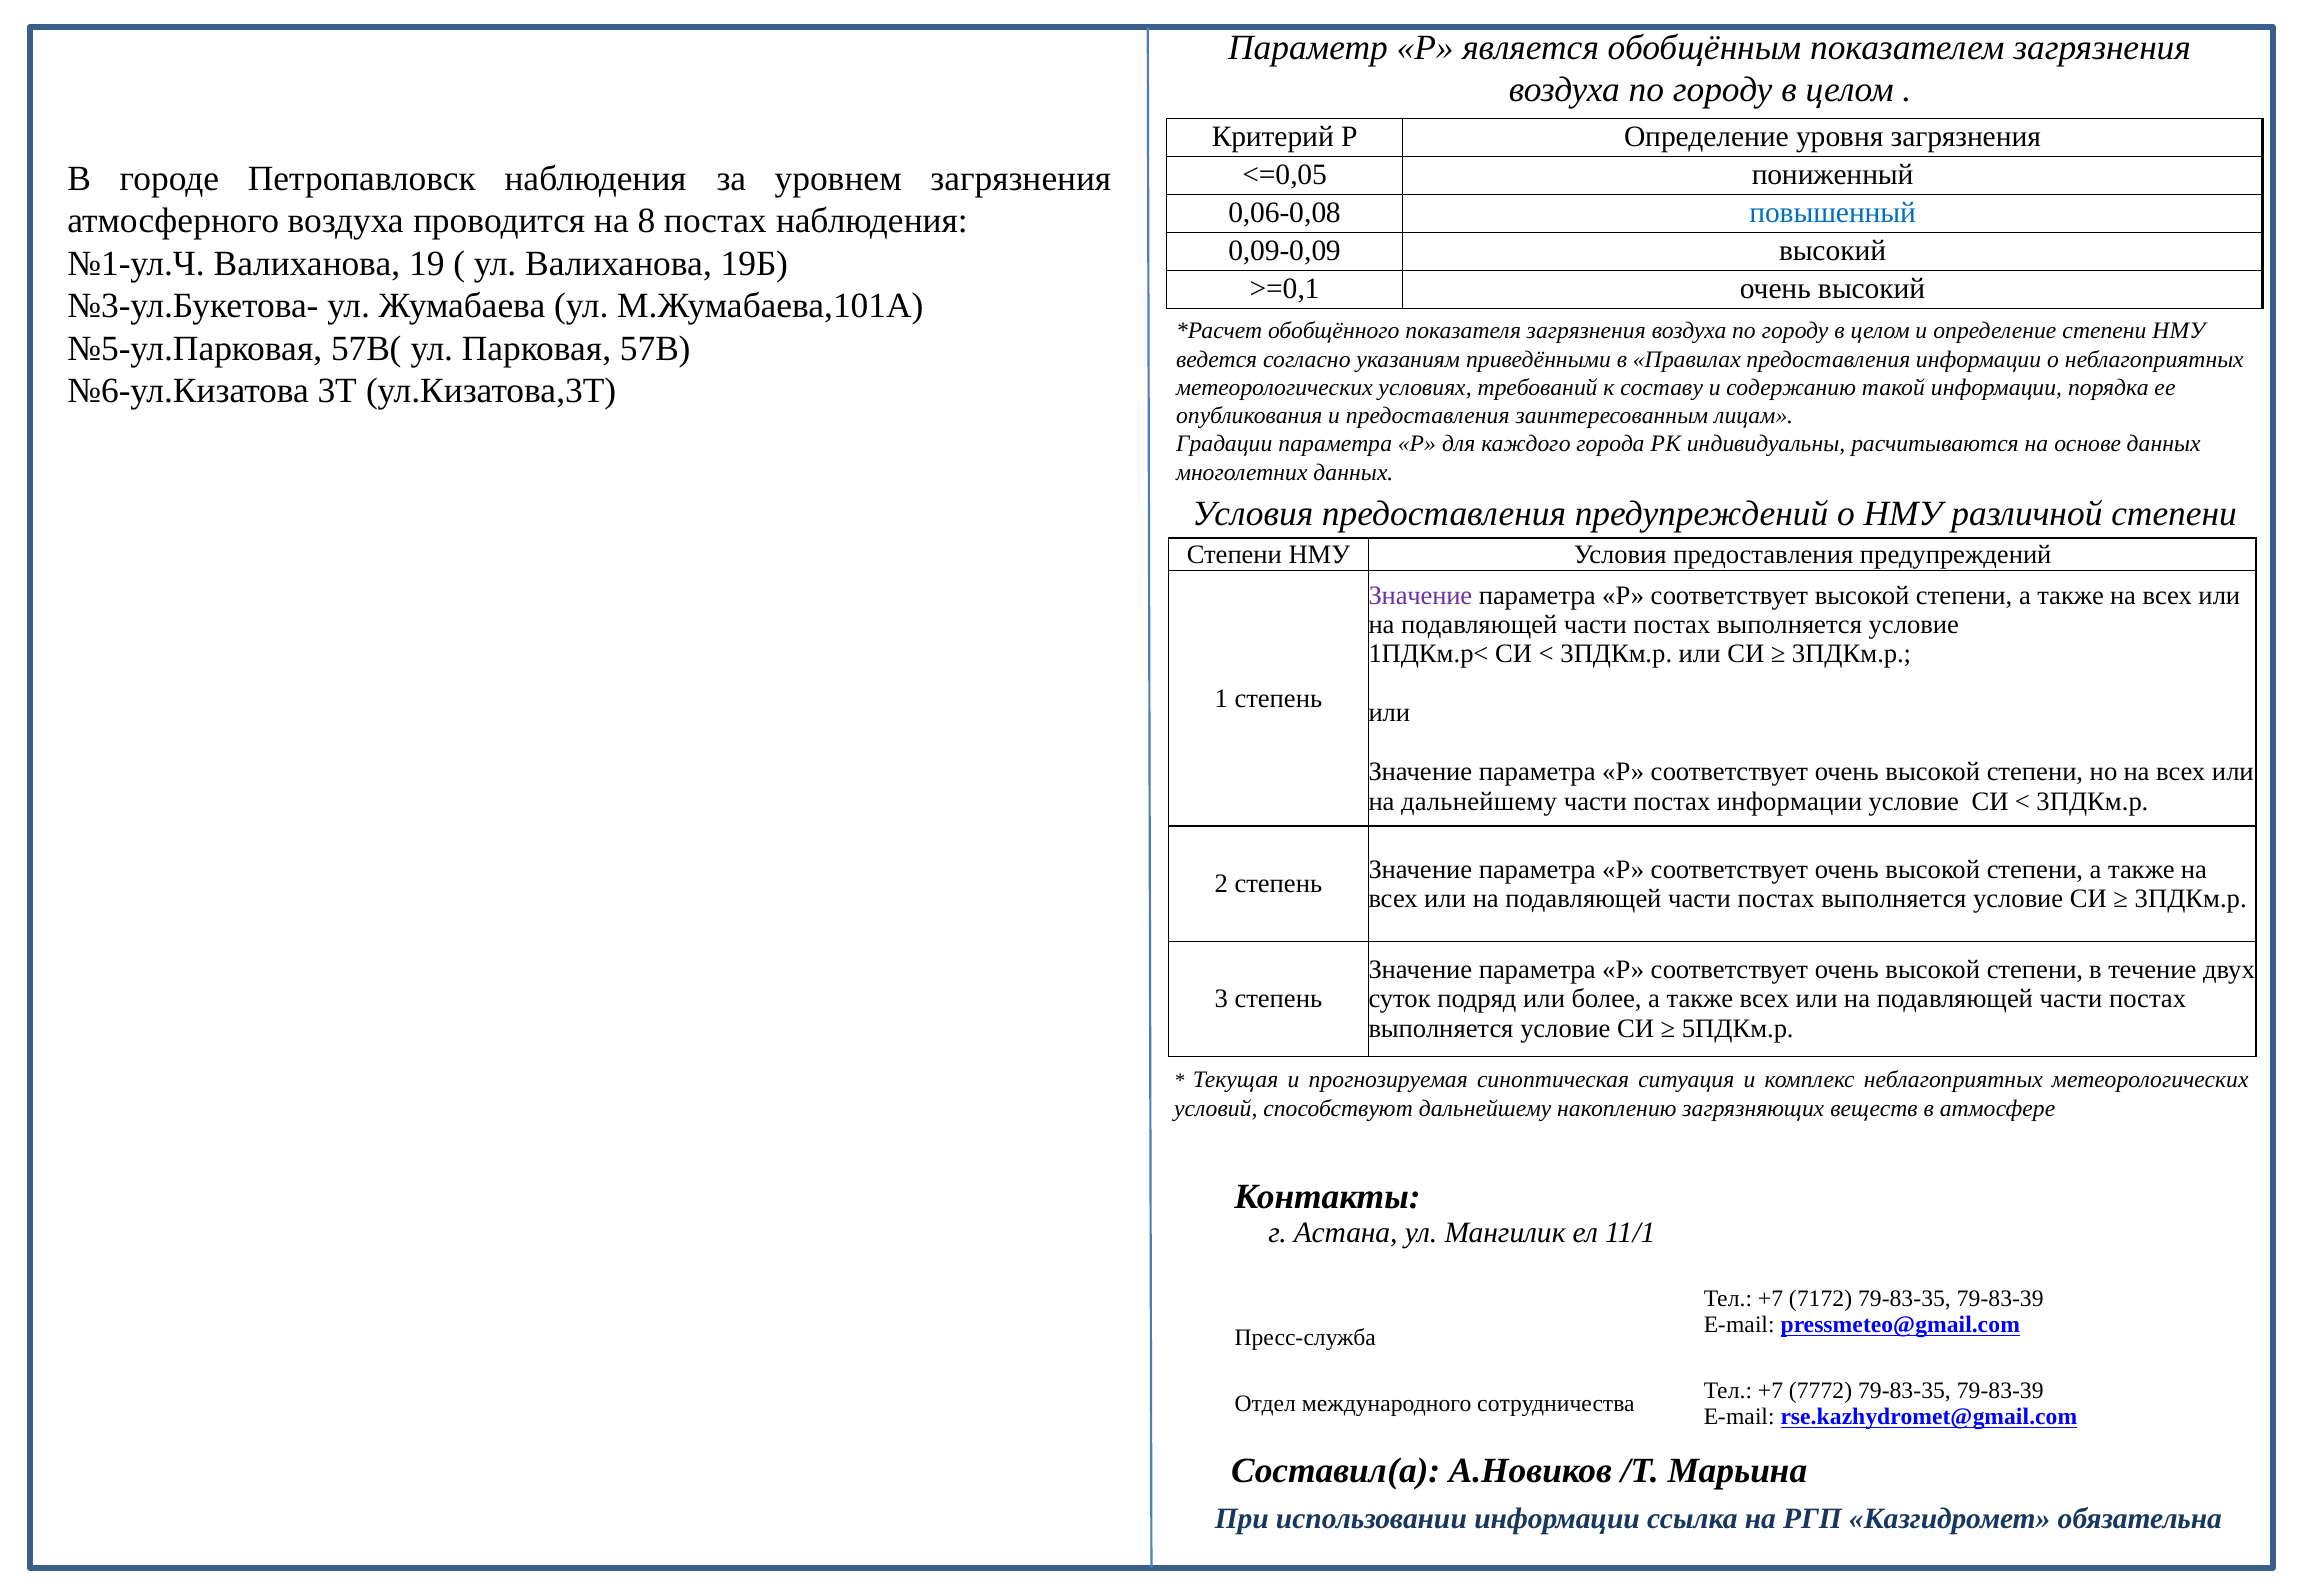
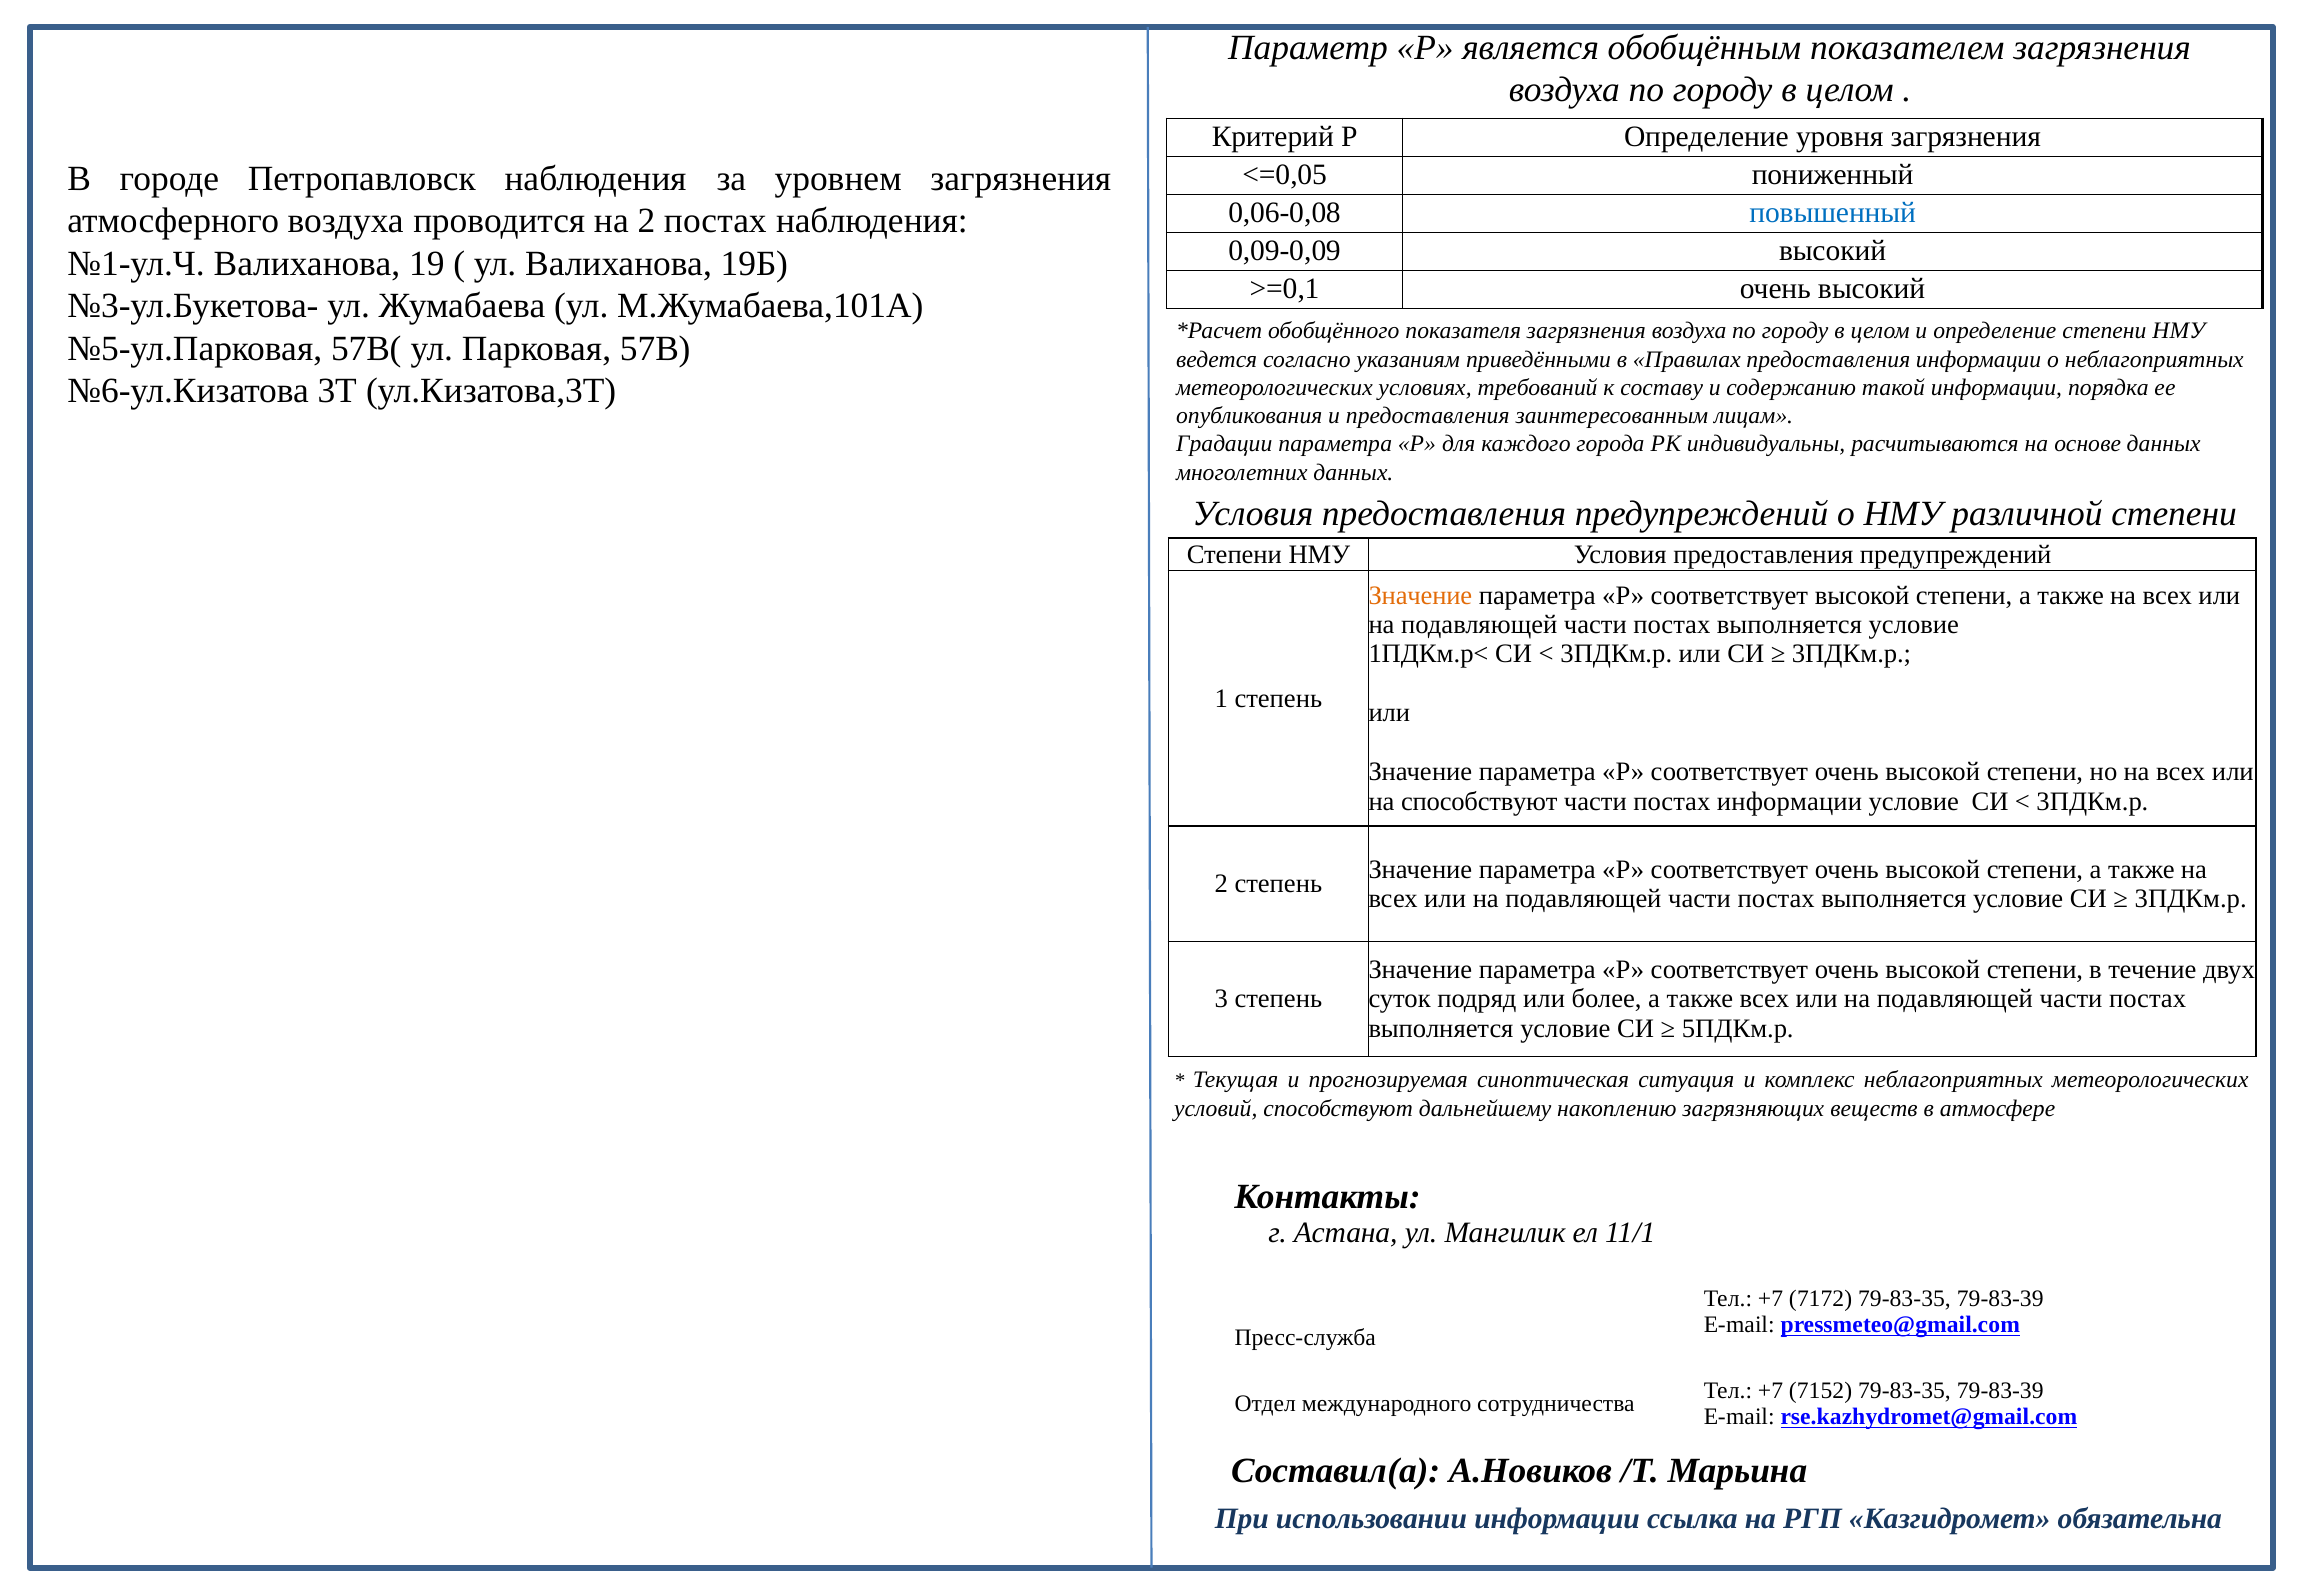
на 8: 8 -> 2
Значение at (1420, 595) colour: purple -> orange
на дальнейшему: дальнейшему -> способствуют
7772: 7772 -> 7152
